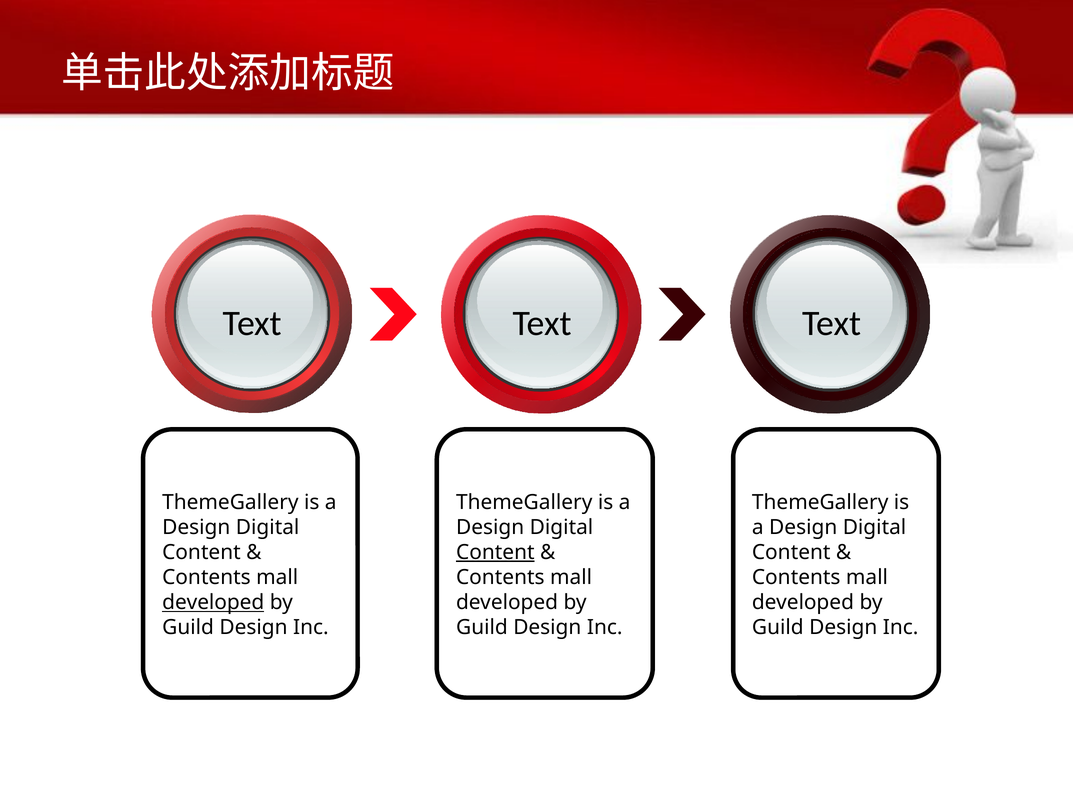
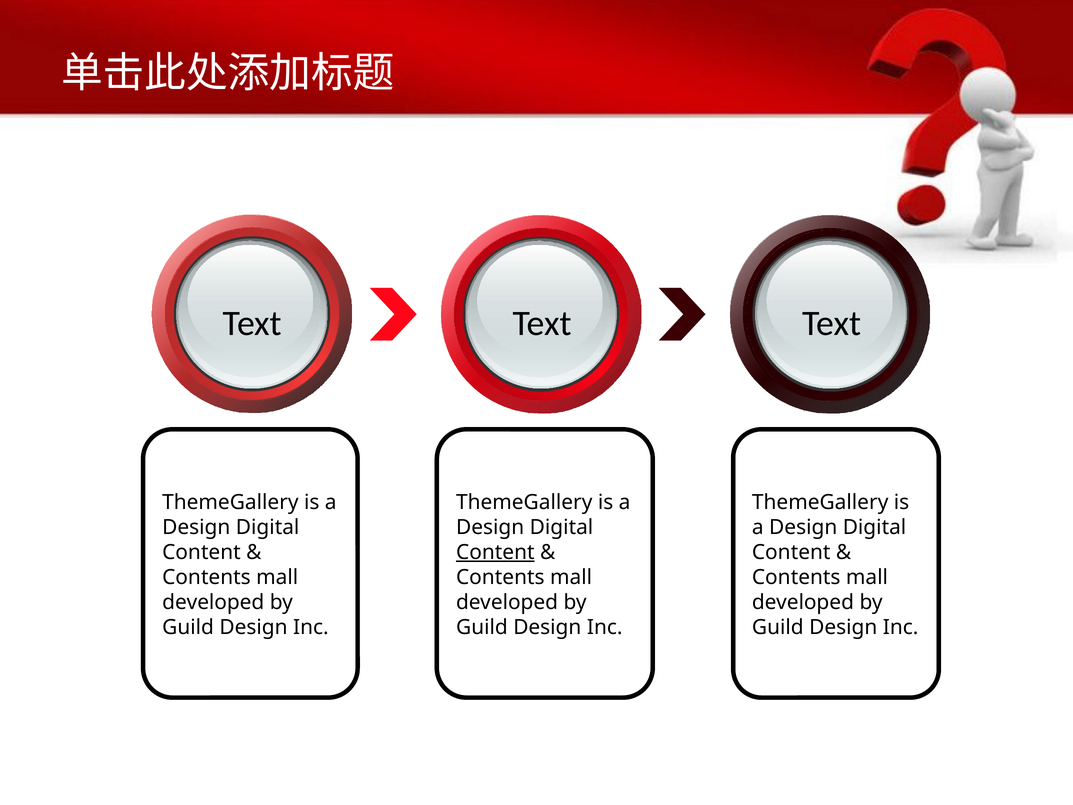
developed at (213, 602) underline: present -> none
